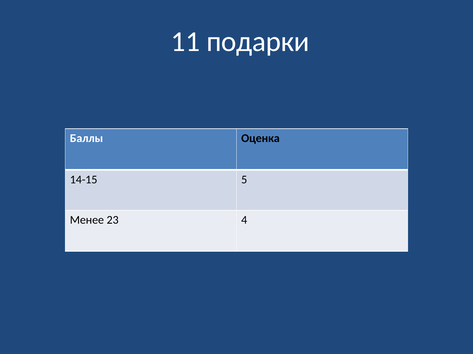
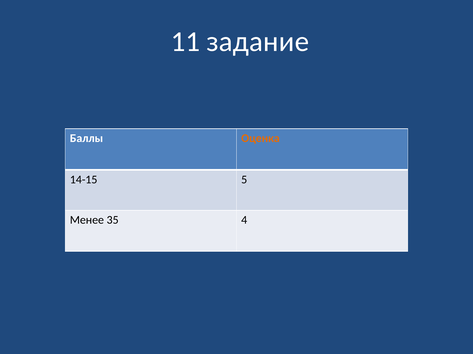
подарки: подарки -> задание
Оценка colour: black -> orange
23: 23 -> 35
